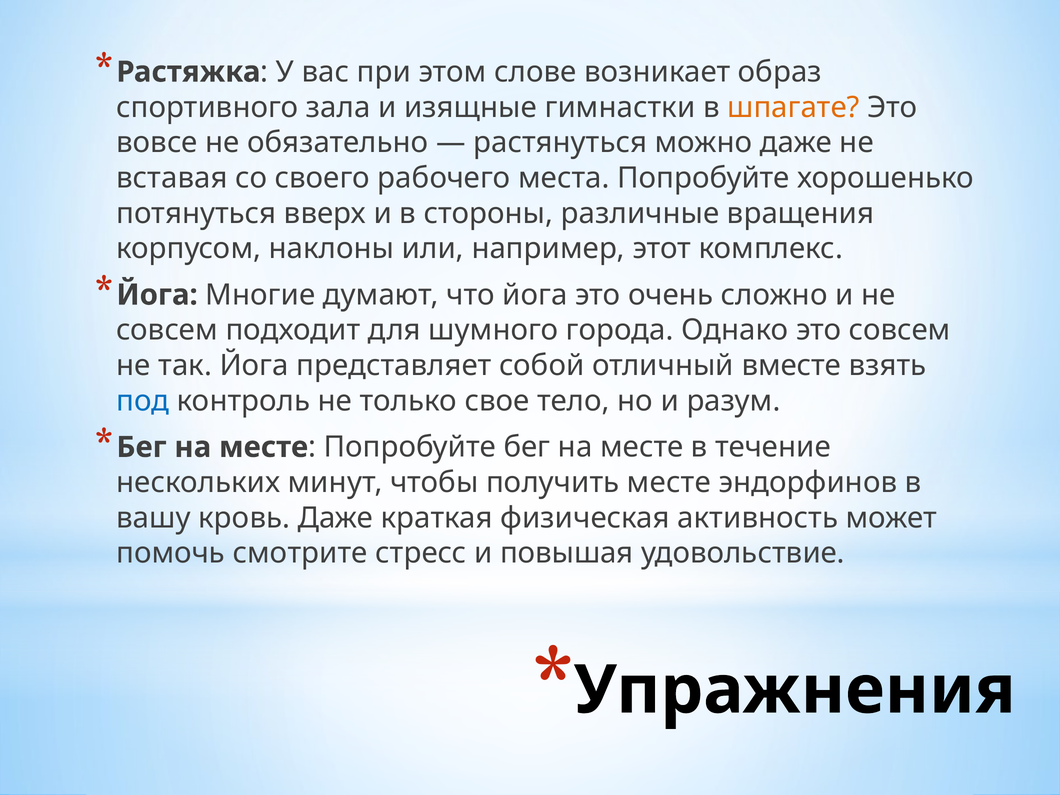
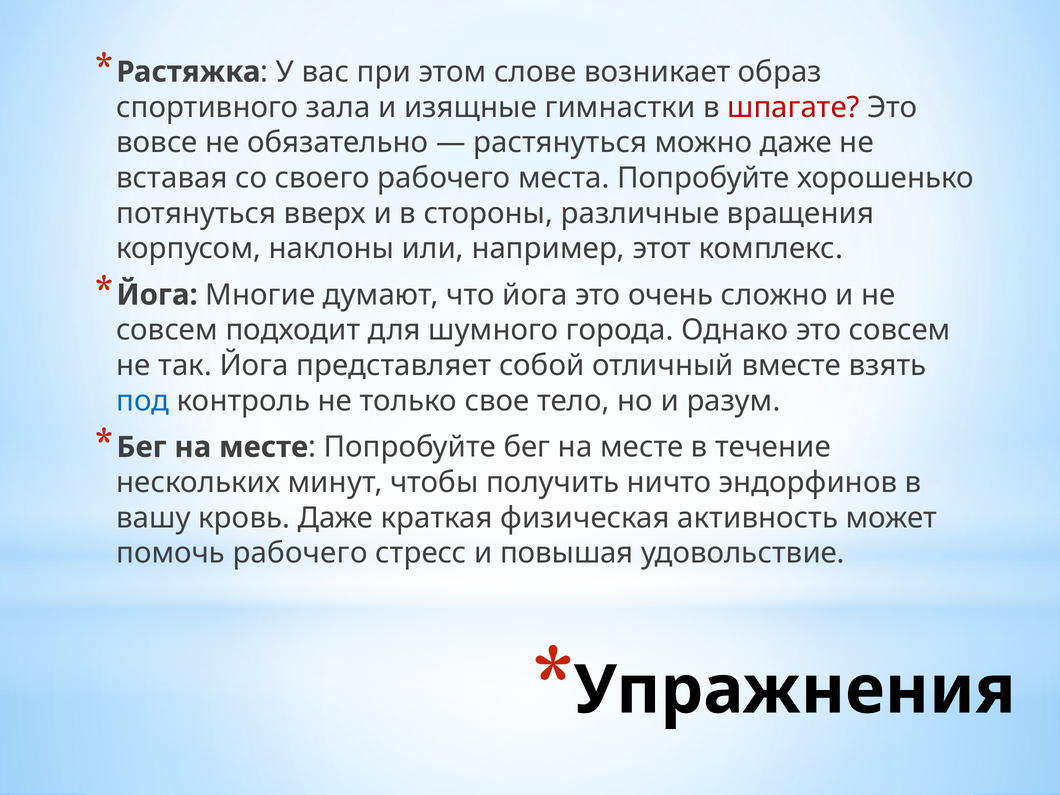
шпагате colour: orange -> red
получить месте: месте -> ничто
помочь смотрите: смотрите -> рабочего
